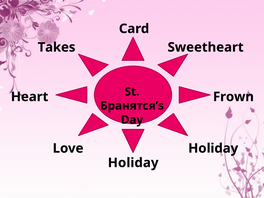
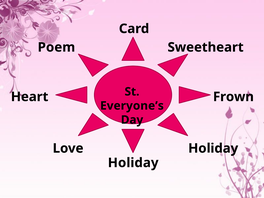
Takes: Takes -> Poem
Бранятся’s: Бранятся’s -> Everyone’s
